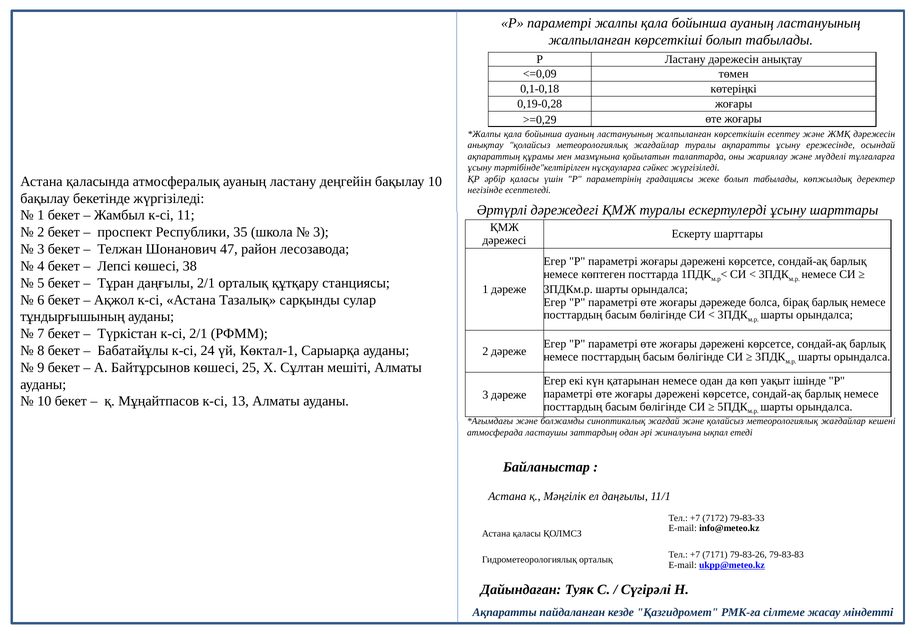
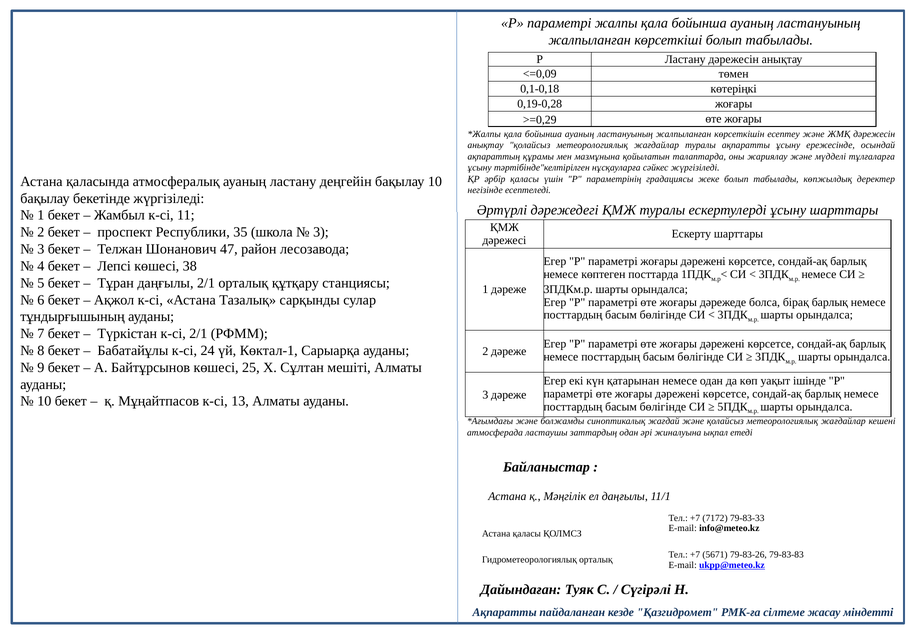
7171: 7171 -> 5671
